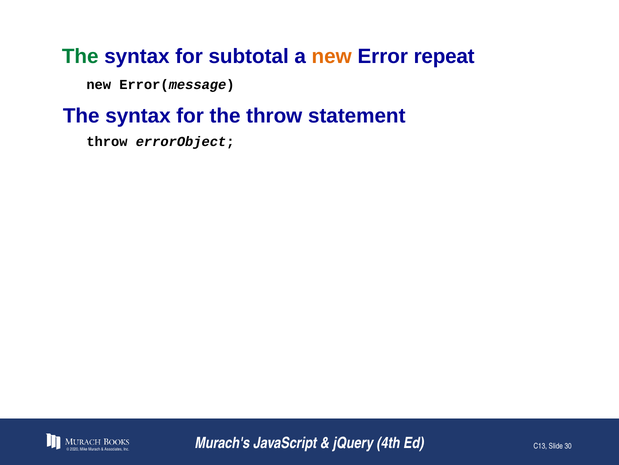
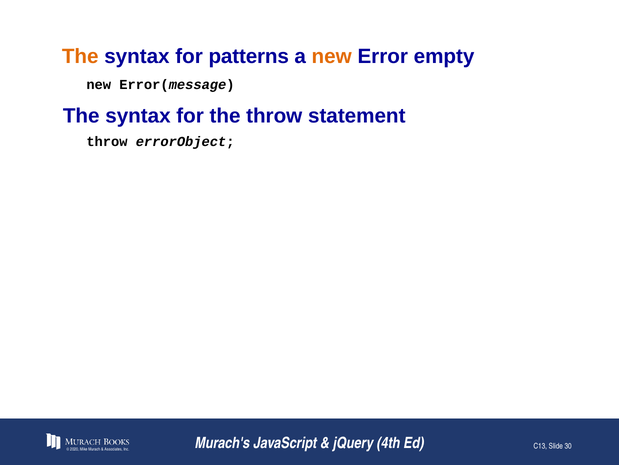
The at (80, 56) colour: green -> orange
subtotal: subtotal -> patterns
repeat: repeat -> empty
